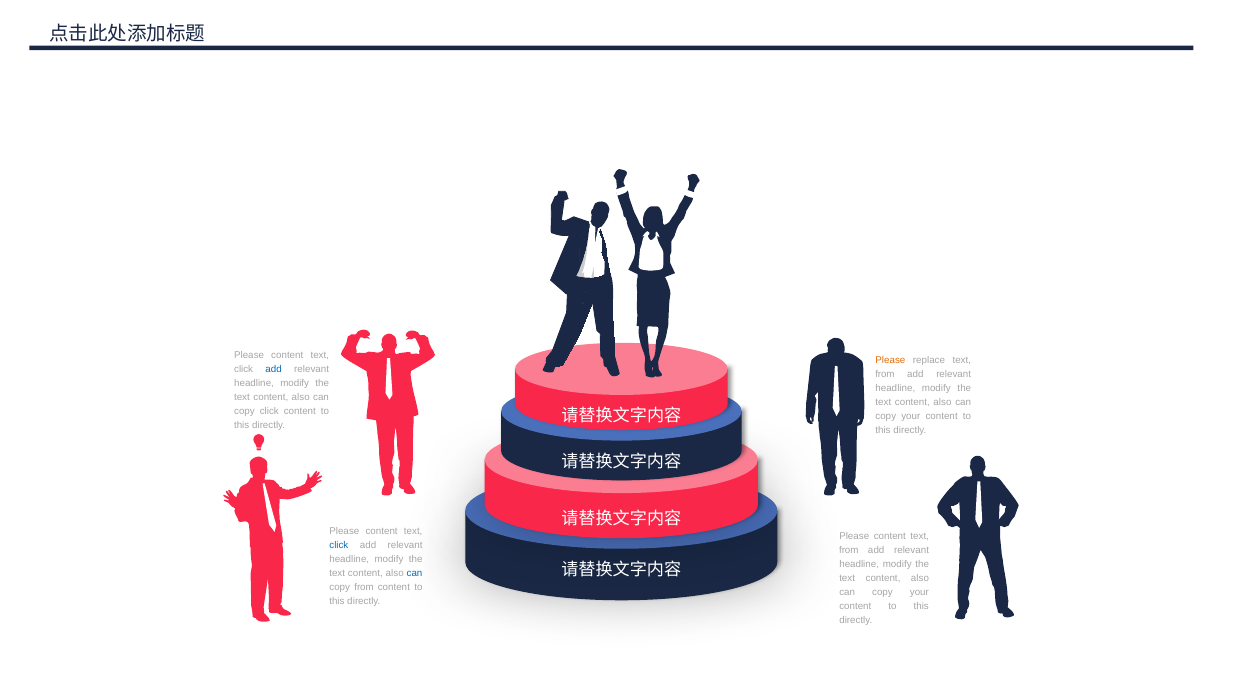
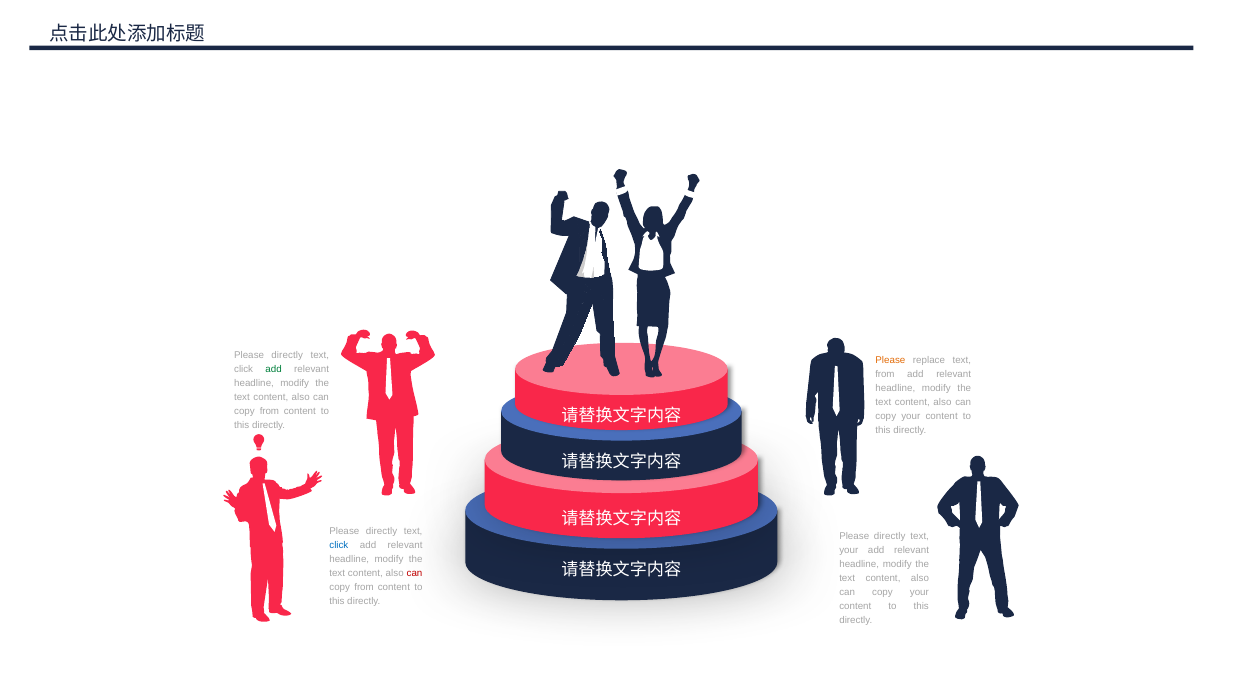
content at (287, 355): content -> directly
add at (274, 369) colour: blue -> green
click at (269, 411): click -> from
content at (382, 531): content -> directly
content at (890, 536): content -> directly
from at (849, 550): from -> your
can at (414, 573) colour: blue -> red
